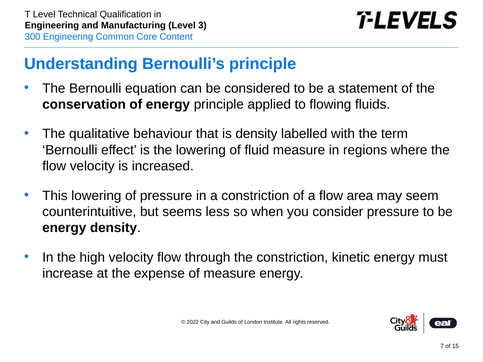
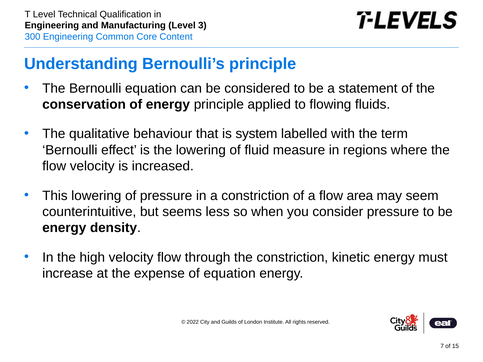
is density: density -> system
of measure: measure -> equation
